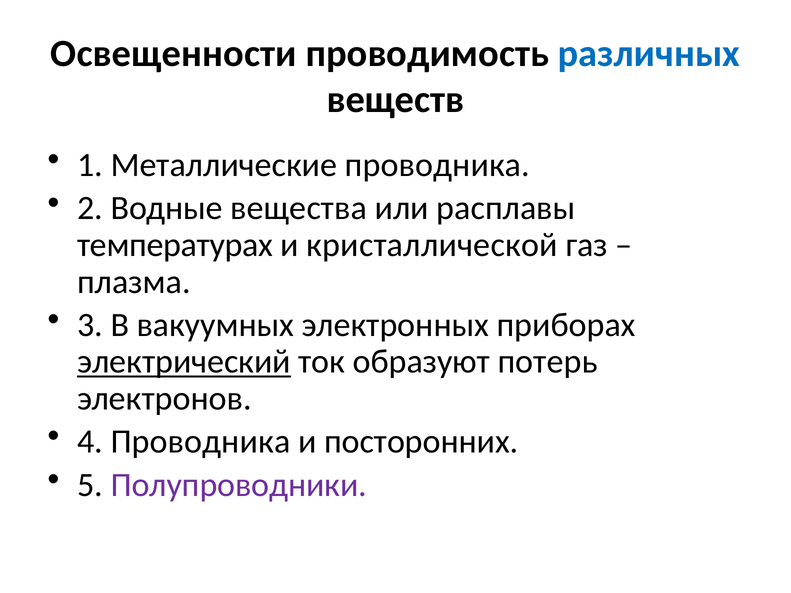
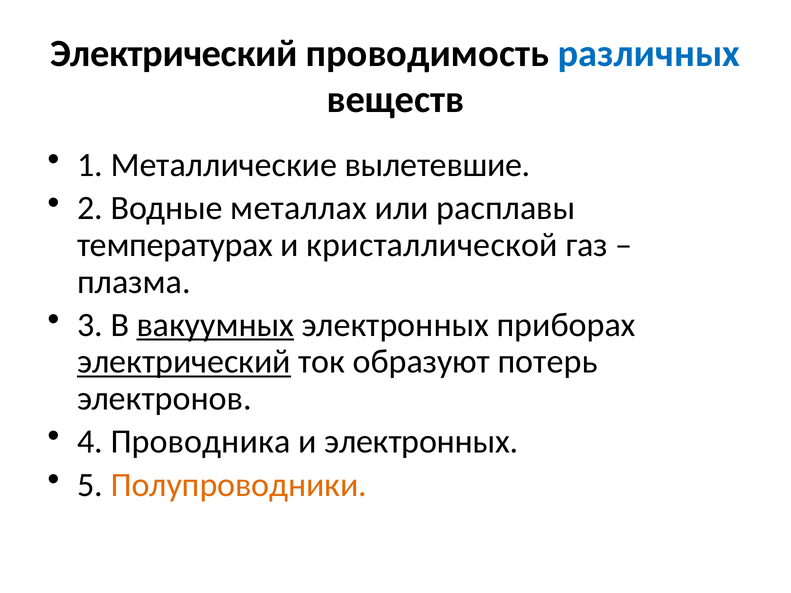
Освещенности at (174, 53): Освещенности -> Электрический
Металлические проводника: проводника -> вылетевшие
вещества: вещества -> металлах
вакуумных underline: none -> present
и посторонних: посторонних -> электронных
Полупроводники colour: purple -> orange
